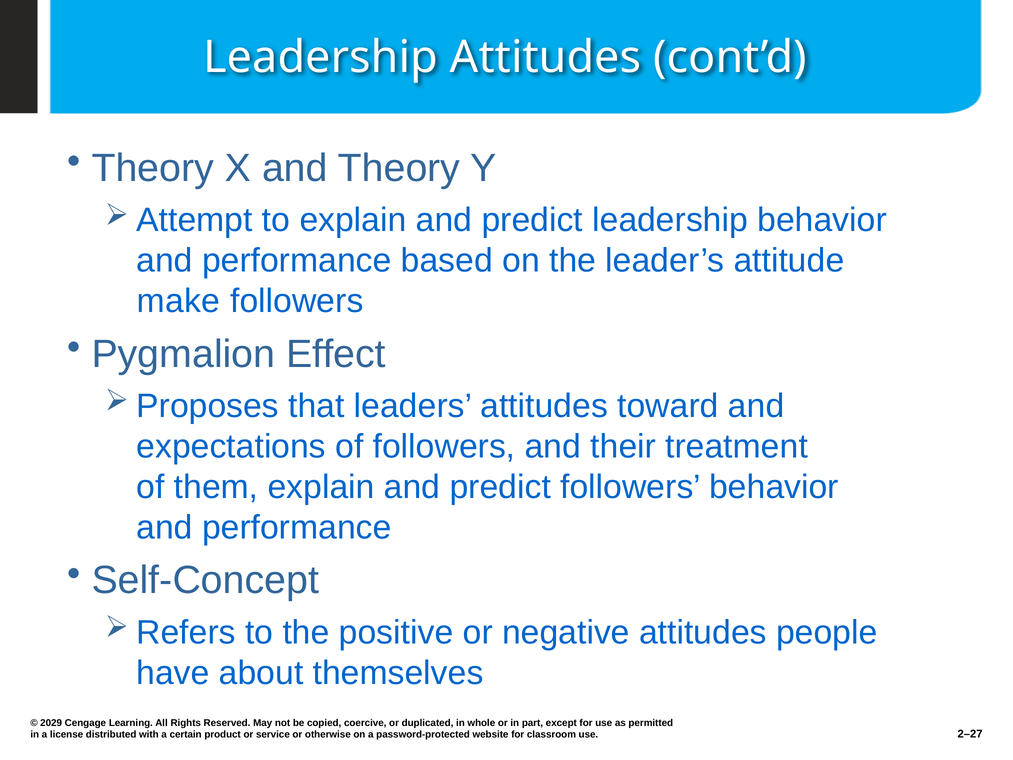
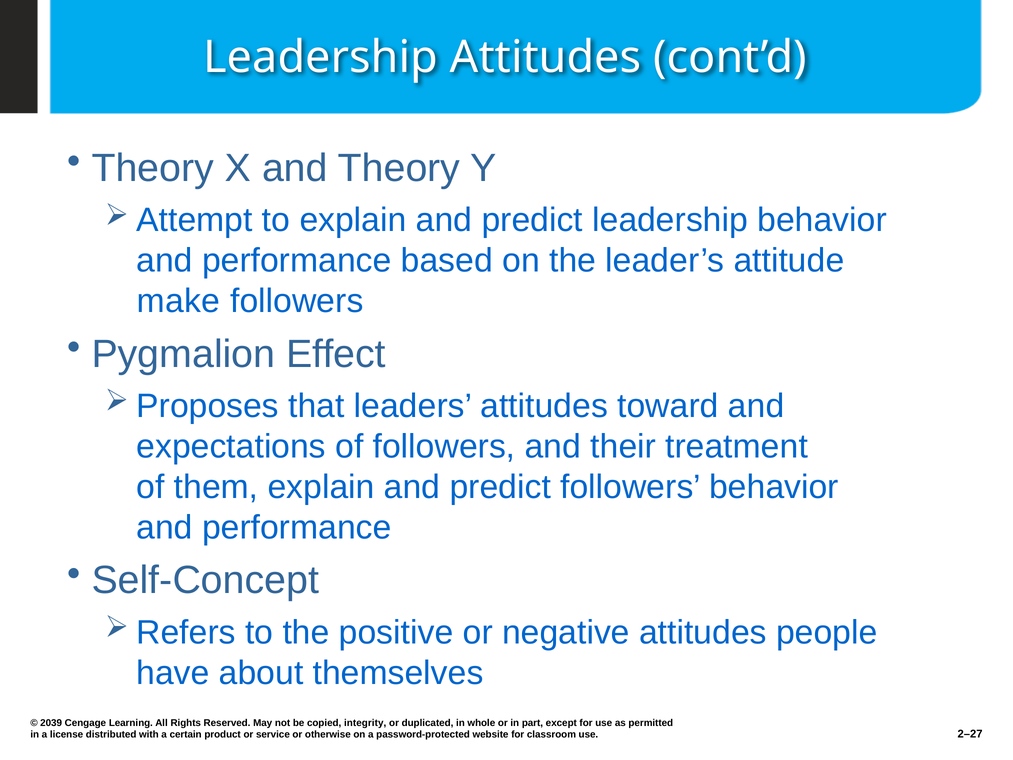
2029: 2029 -> 2039
coercive: coercive -> integrity
